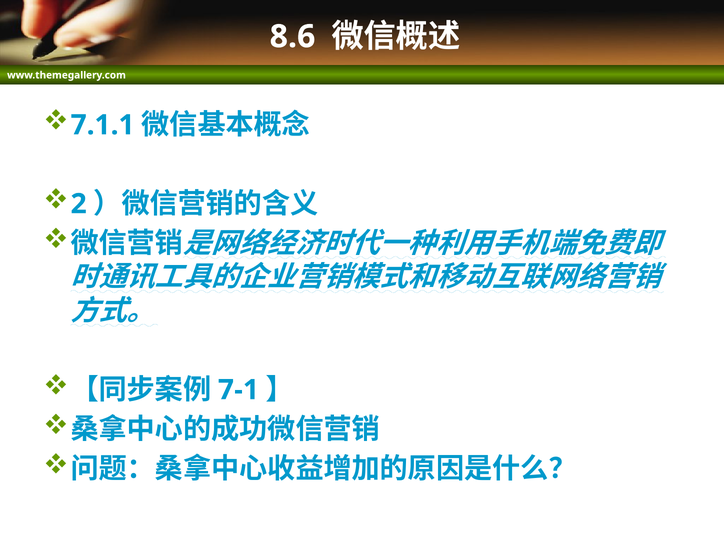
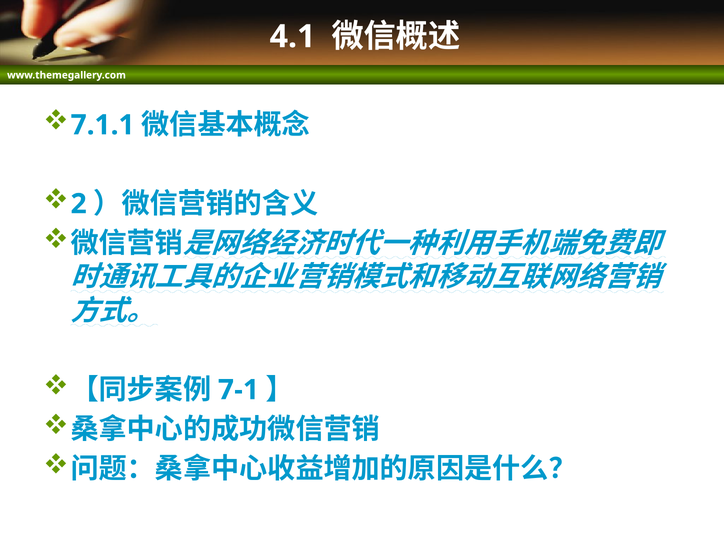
8.6: 8.6 -> 4.1
